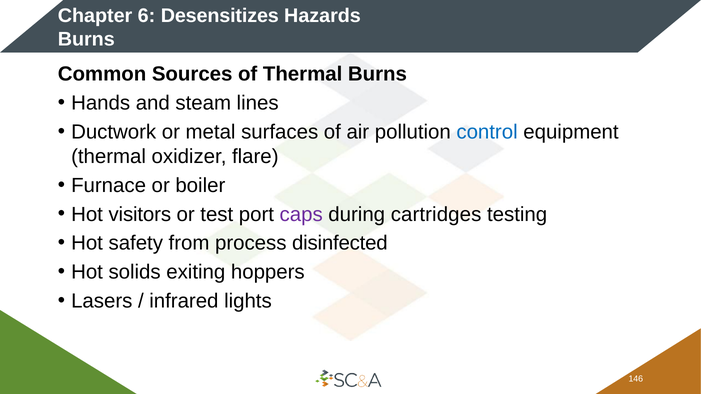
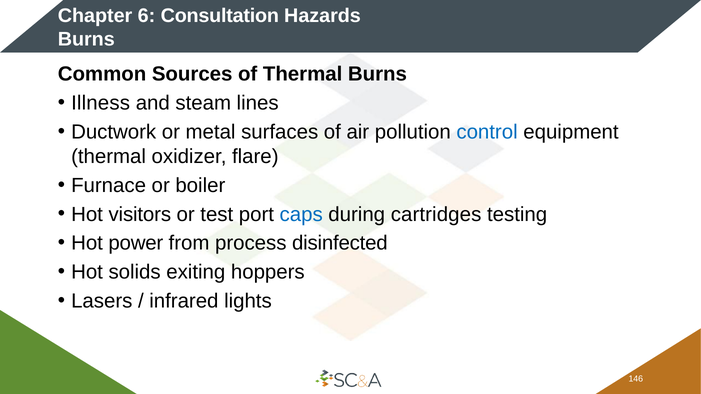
Desensitizes: Desensitizes -> Consultation
Hands: Hands -> Illness
caps colour: purple -> blue
safety: safety -> power
